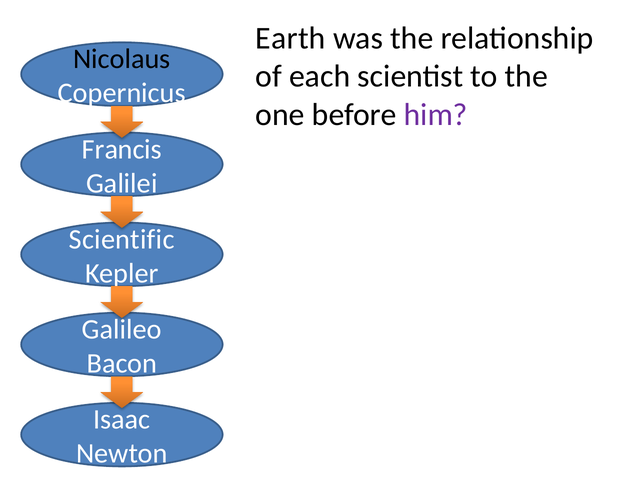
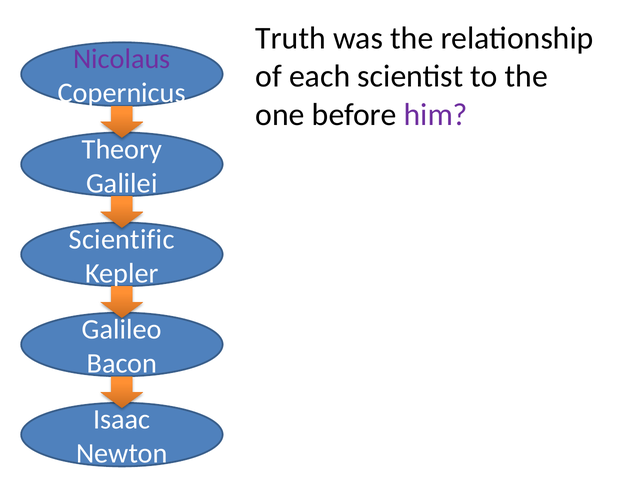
Earth: Earth -> Truth
Nicolaus colour: black -> purple
Francis: Francis -> Theory
